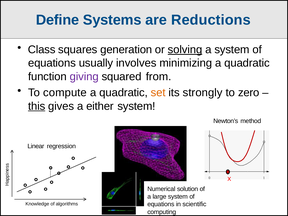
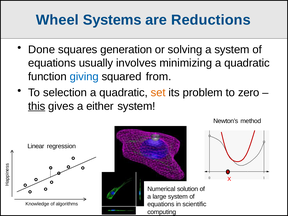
Define: Define -> Wheel
Class: Class -> Done
solving underline: present -> none
giving colour: purple -> blue
compute: compute -> selection
strongly: strongly -> problem
